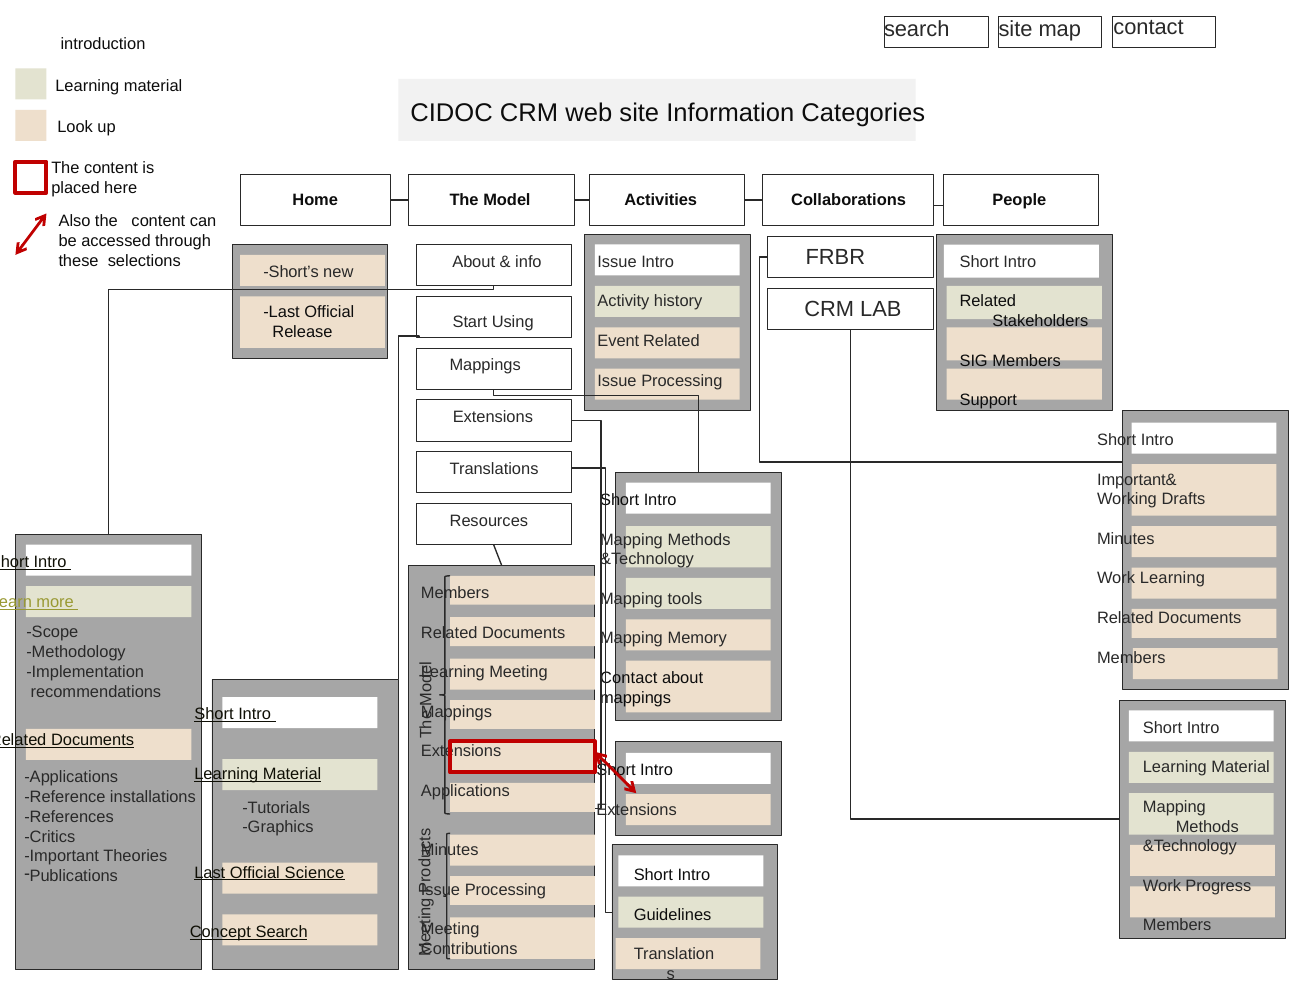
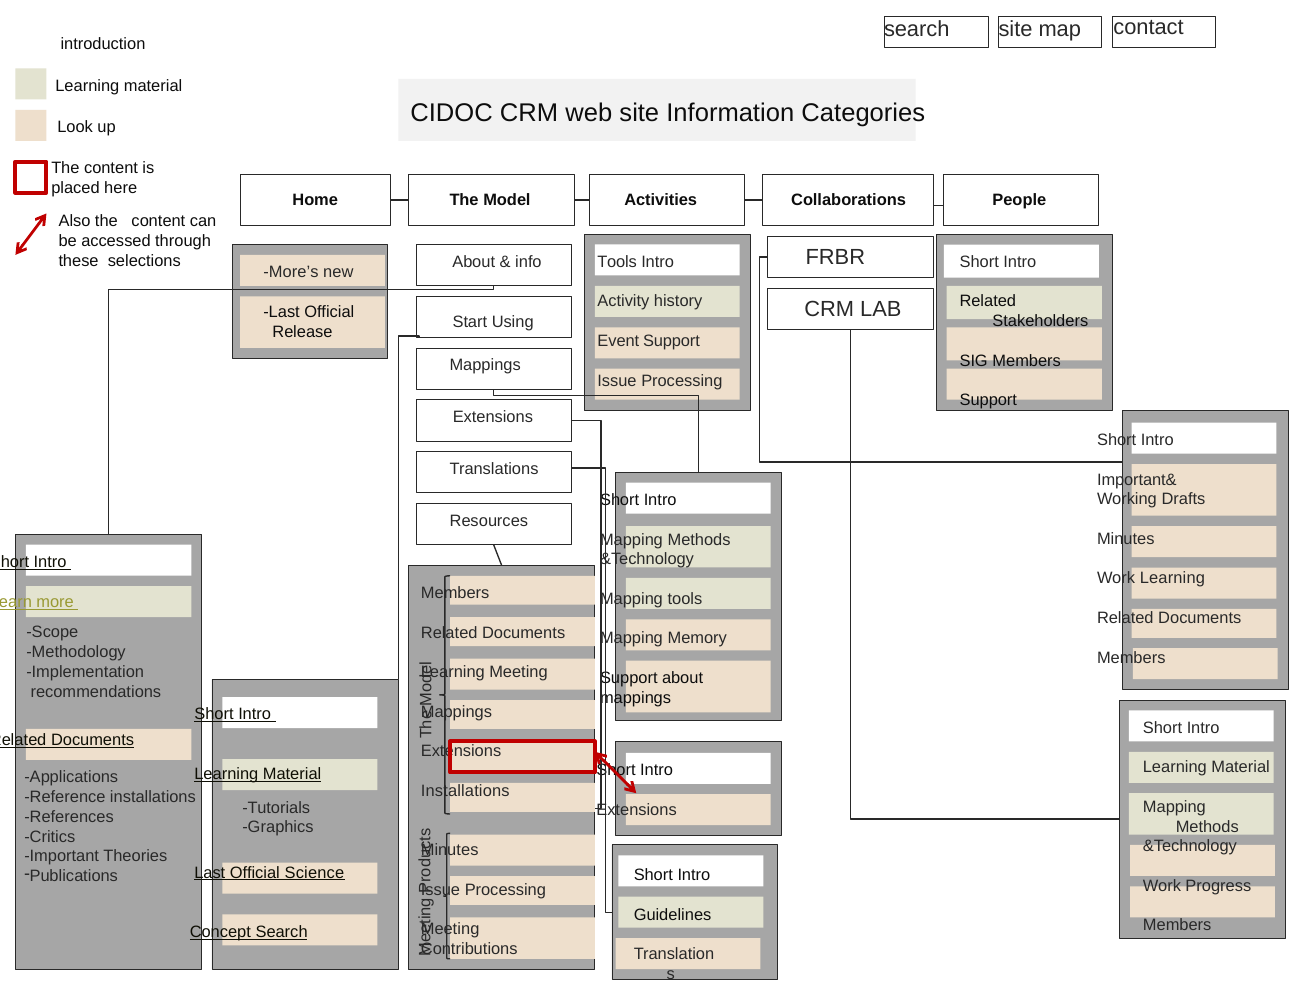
Issue at (617, 262): Issue -> Tools
Short’s: Short’s -> More’s
Event Related: Related -> Support
Contact at (629, 678): Contact -> Support
Applications at (465, 791): Applications -> Installations
